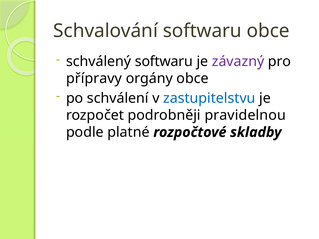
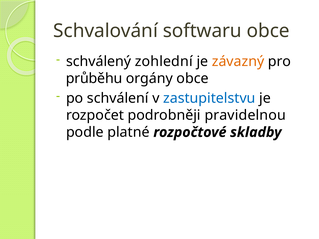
schválený softwaru: softwaru -> zohlední
závazný colour: purple -> orange
přípravy: přípravy -> průběhu
